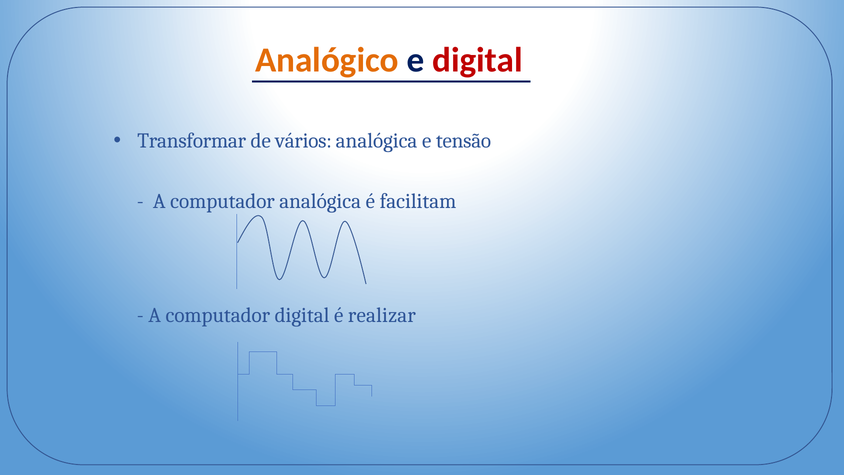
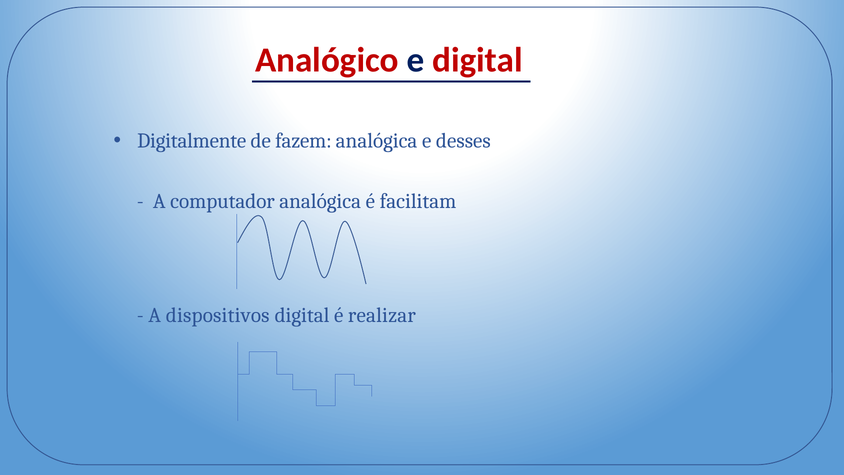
Analógico colour: orange -> red
Transformar: Transformar -> Digitalmente
vários: vários -> fazem
tensão: tensão -> desses
computador at (218, 315): computador -> dispositivos
